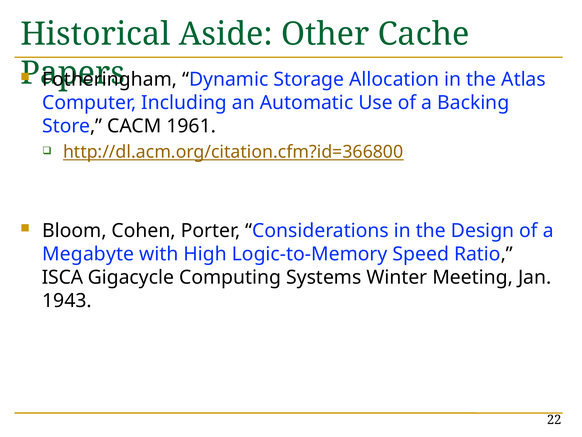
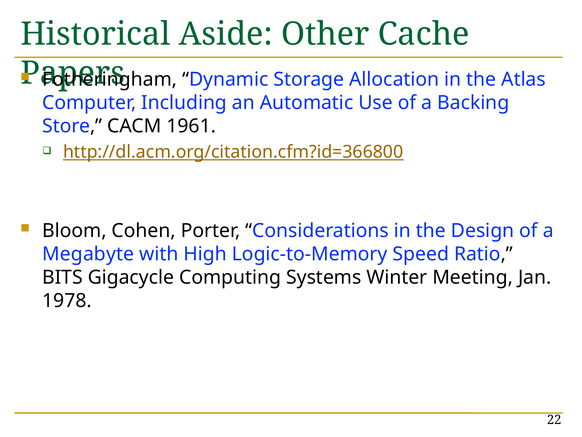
ISCA: ISCA -> BITS
1943: 1943 -> 1978
